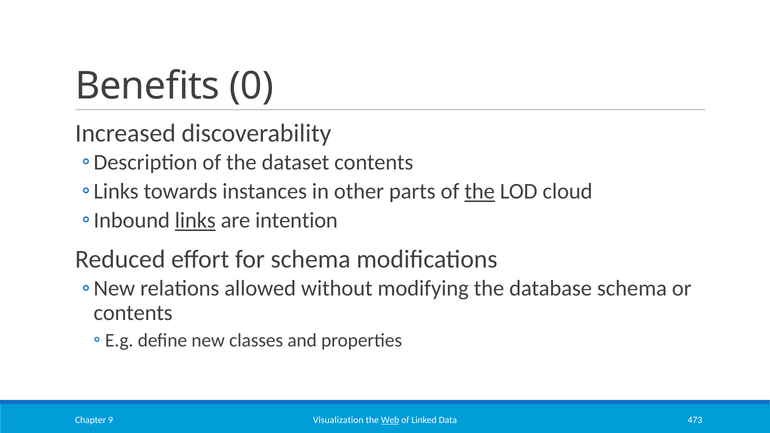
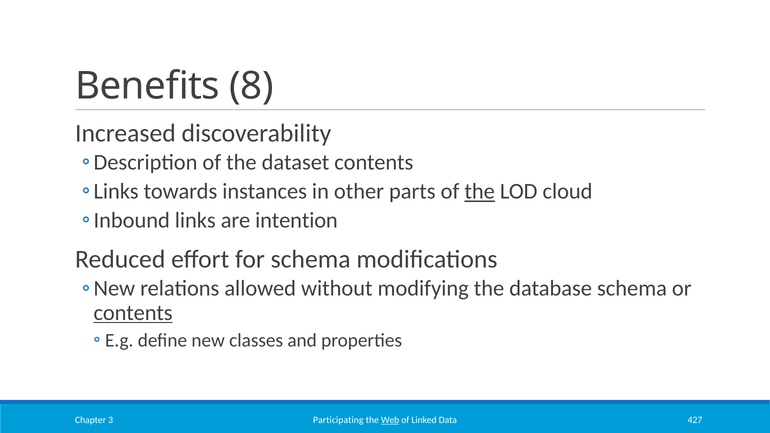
0: 0 -> 8
links underline: present -> none
contents at (133, 313) underline: none -> present
Visualization: Visualization -> Participating
473: 473 -> 427
9: 9 -> 3
